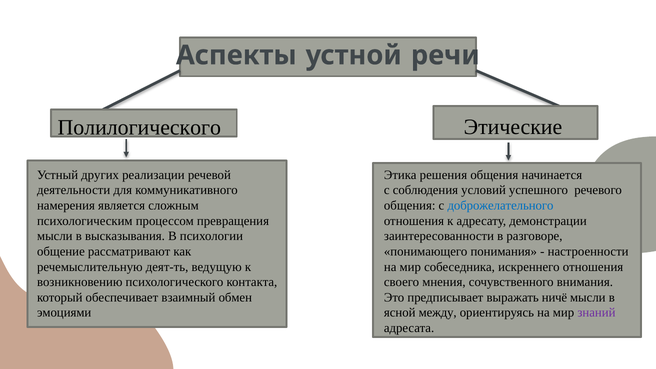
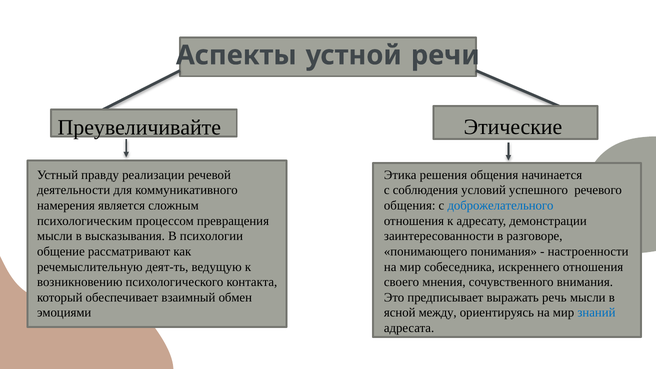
Полилогического: Полилогического -> Преувеличивайте
других: других -> правду
ничё: ничё -> речь
знаний colour: purple -> blue
